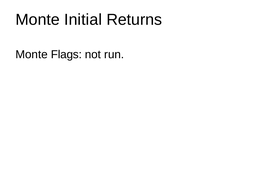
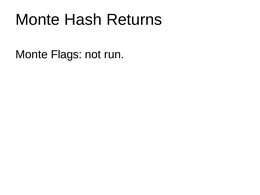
Initial: Initial -> Hash
